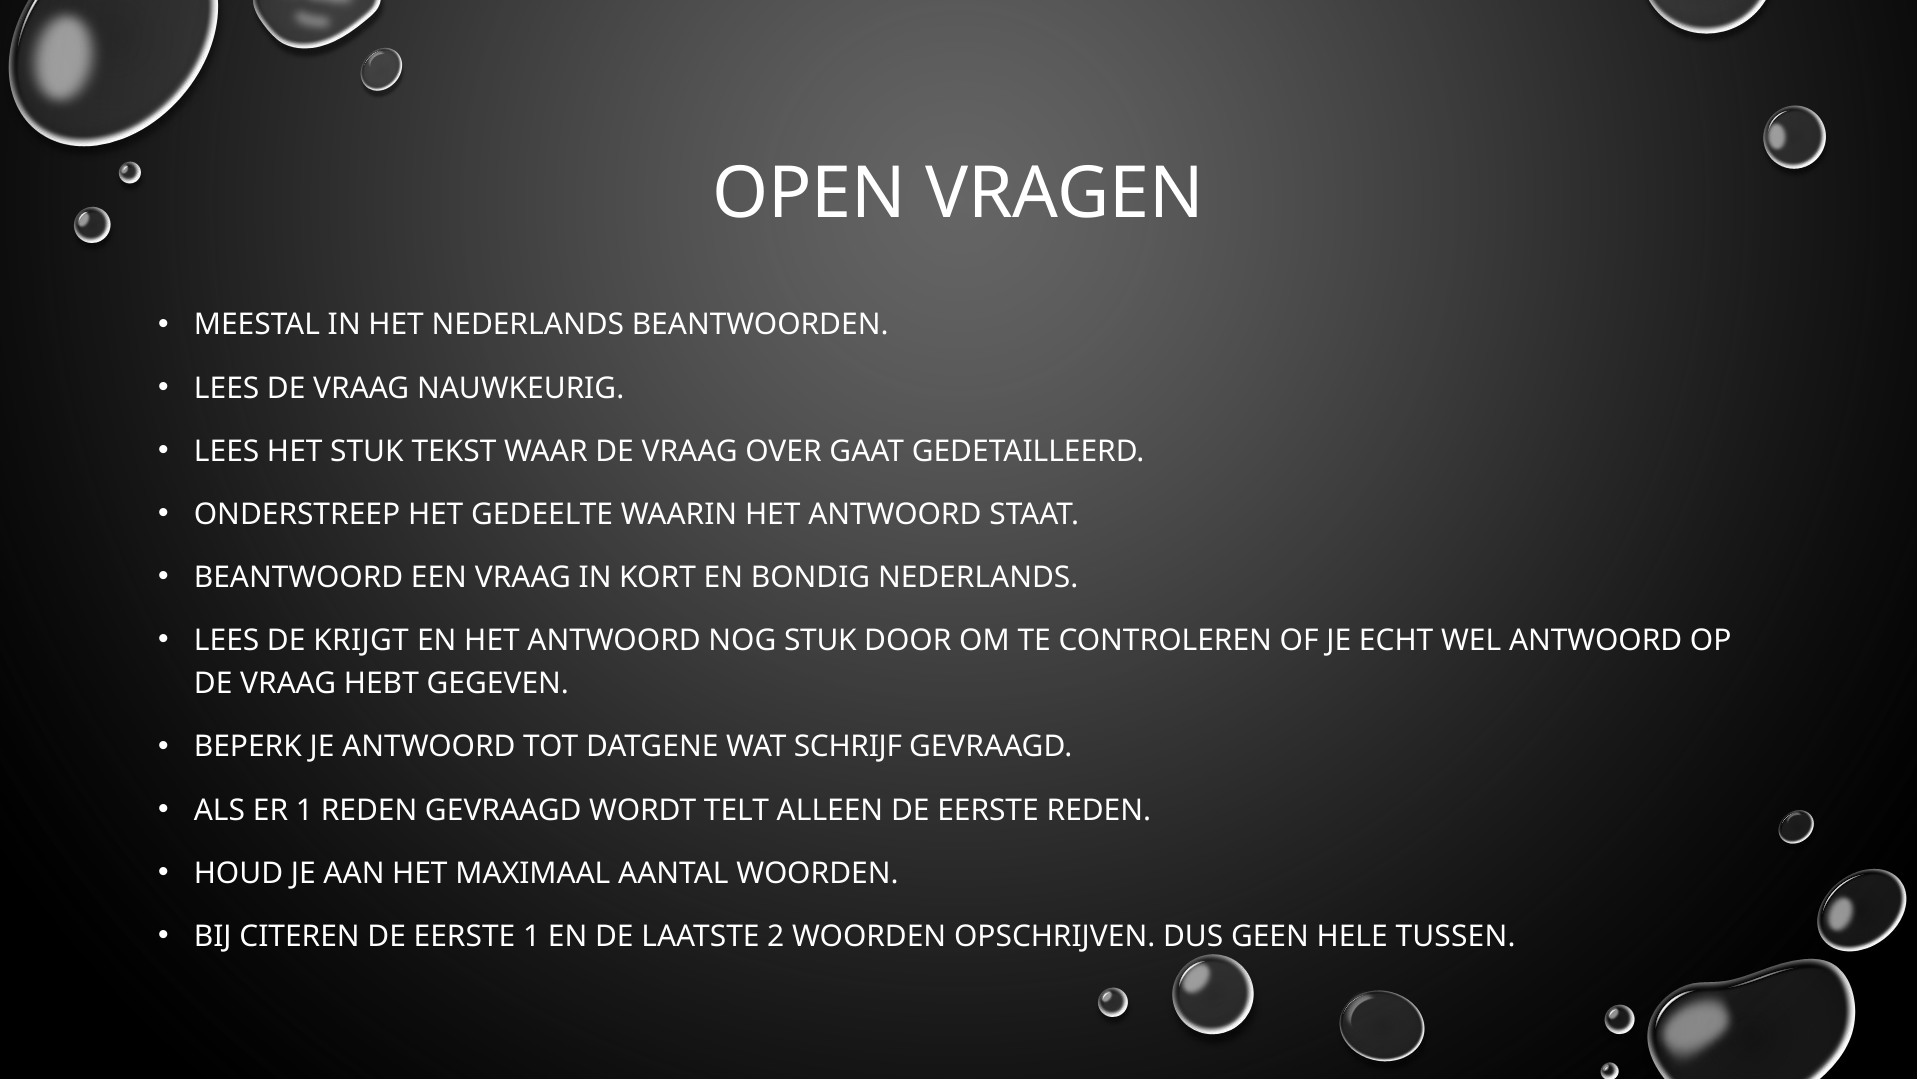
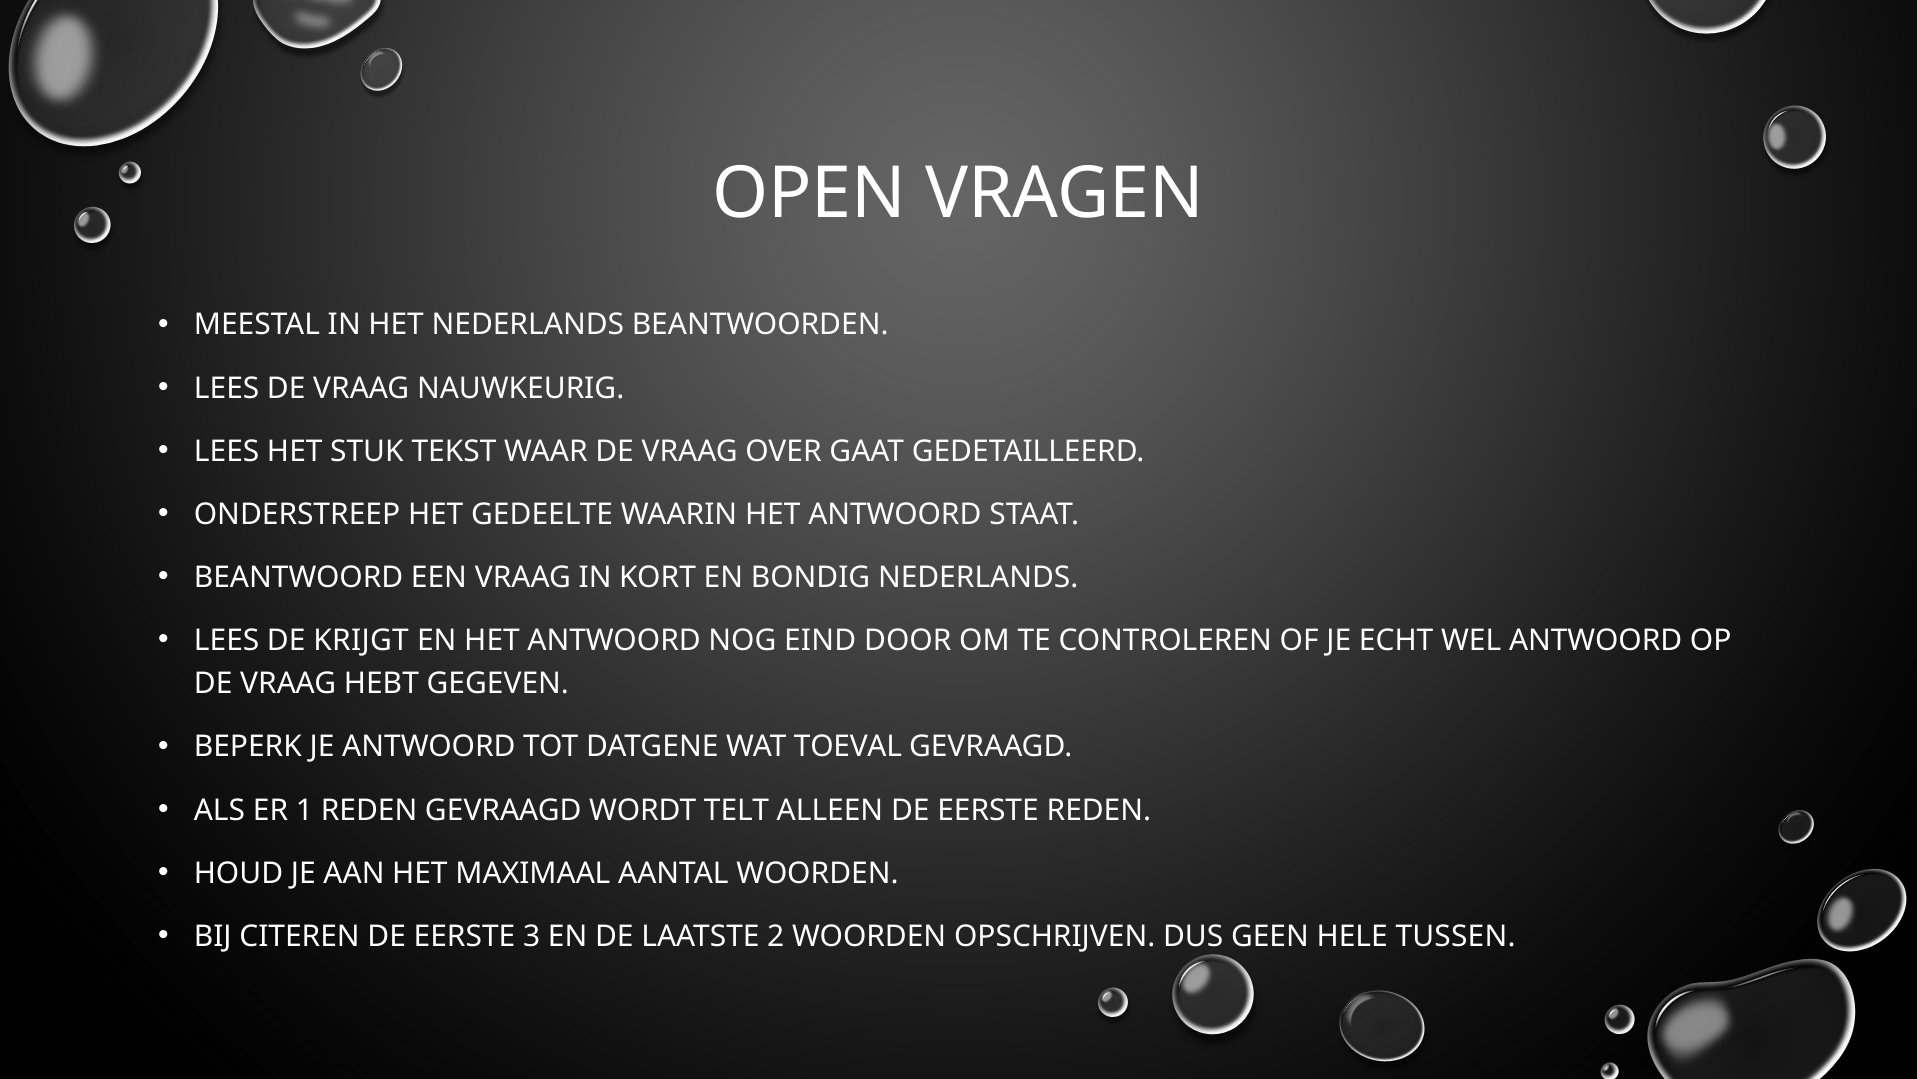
NOG STUK: STUK -> EIND
SCHRIJF: SCHRIJF -> TOEVAL
EERSTE 1: 1 -> 3
